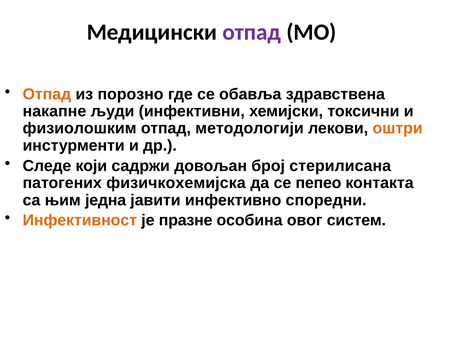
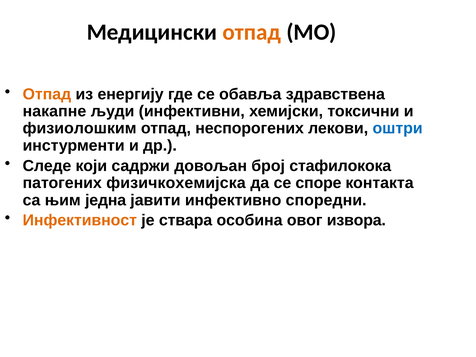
отпад at (252, 32) colour: purple -> orange
порозно: порозно -> енергију
методологији: методологији -> неспорогених
оштри colour: orange -> blue
стерилисана: стерилисана -> стафилокока
пепео: пепео -> споре
празне: празне -> ствара
систем: систем -> извора
